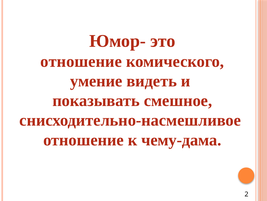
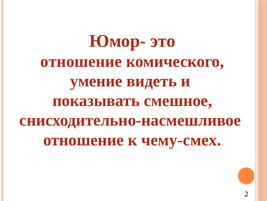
чему-дама: чему-дама -> чему-смех
